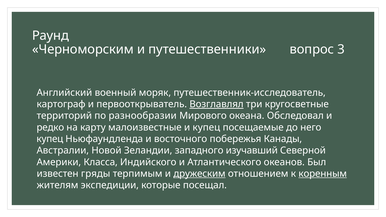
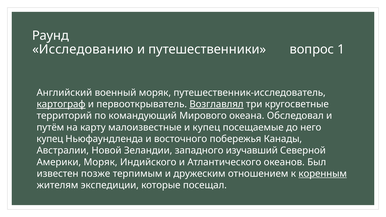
Черноморским: Черноморским -> Исследованию
3: 3 -> 1
картограф underline: none -> present
разнообразии: разнообразии -> командующий
редко: редко -> путём
Америки Класса: Класса -> Моряк
гряды: гряды -> позже
дружеским underline: present -> none
